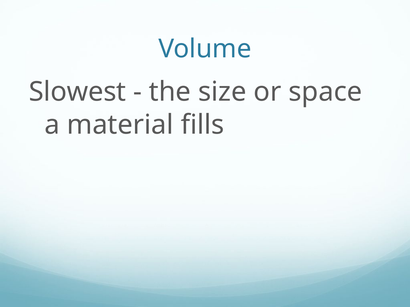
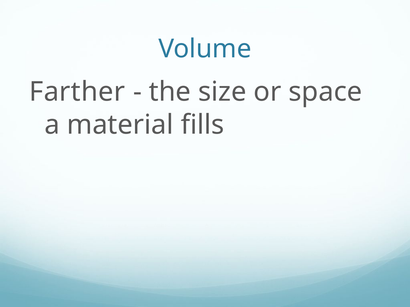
Slowest: Slowest -> Farther
